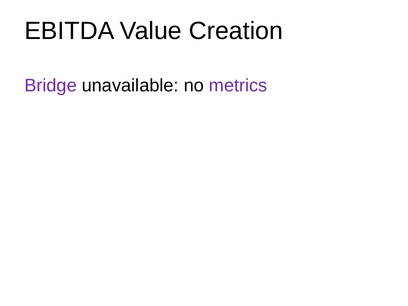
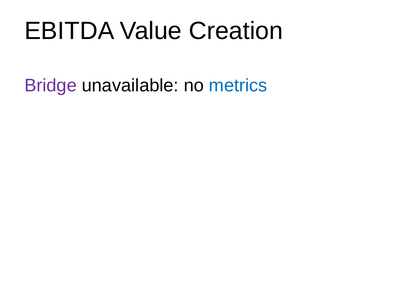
metrics colour: purple -> blue
